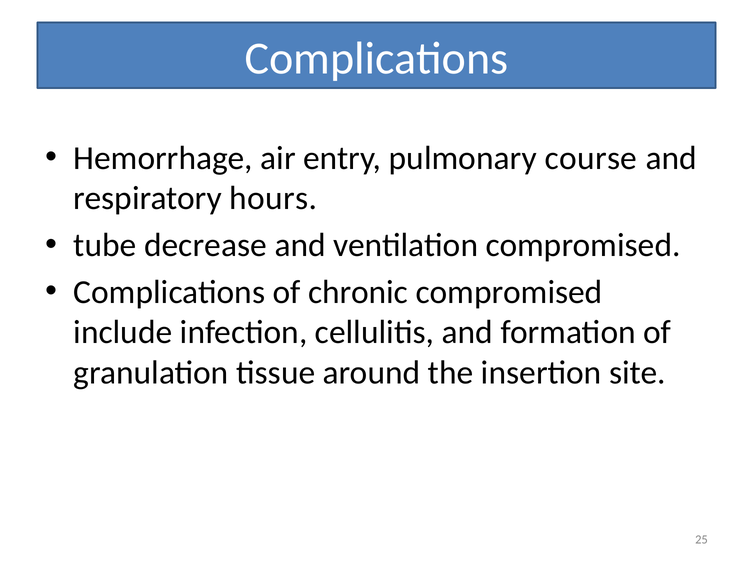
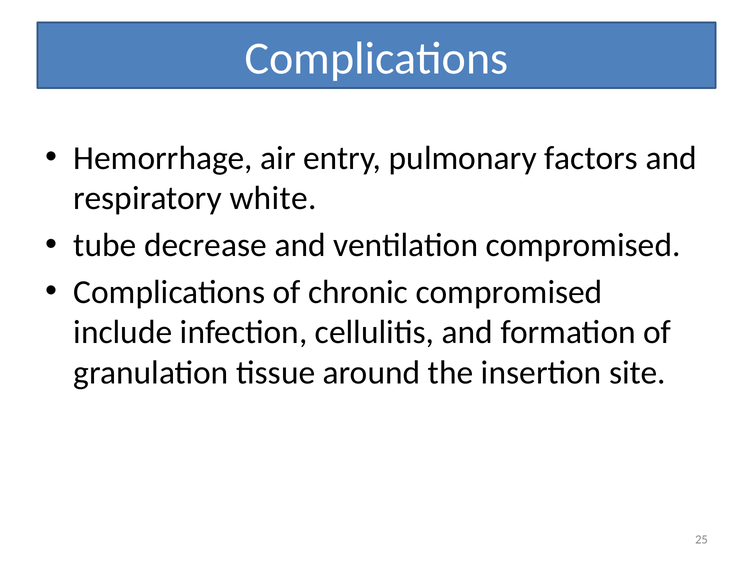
course: course -> factors
hours: hours -> white
